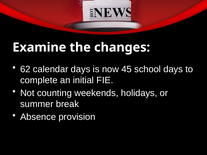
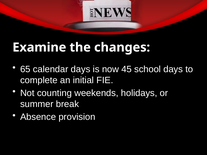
62: 62 -> 65
